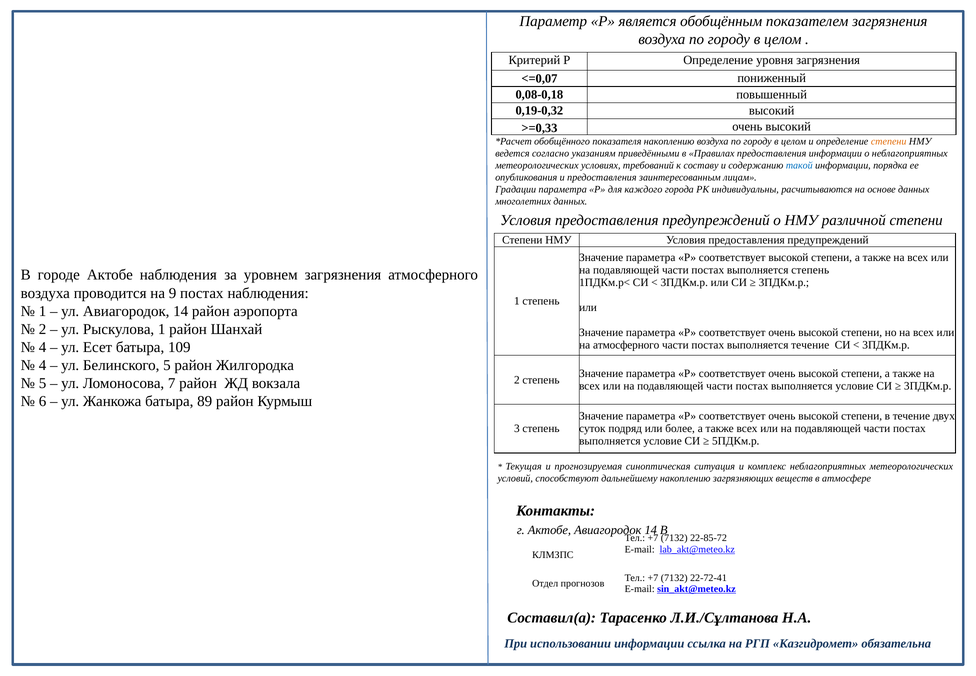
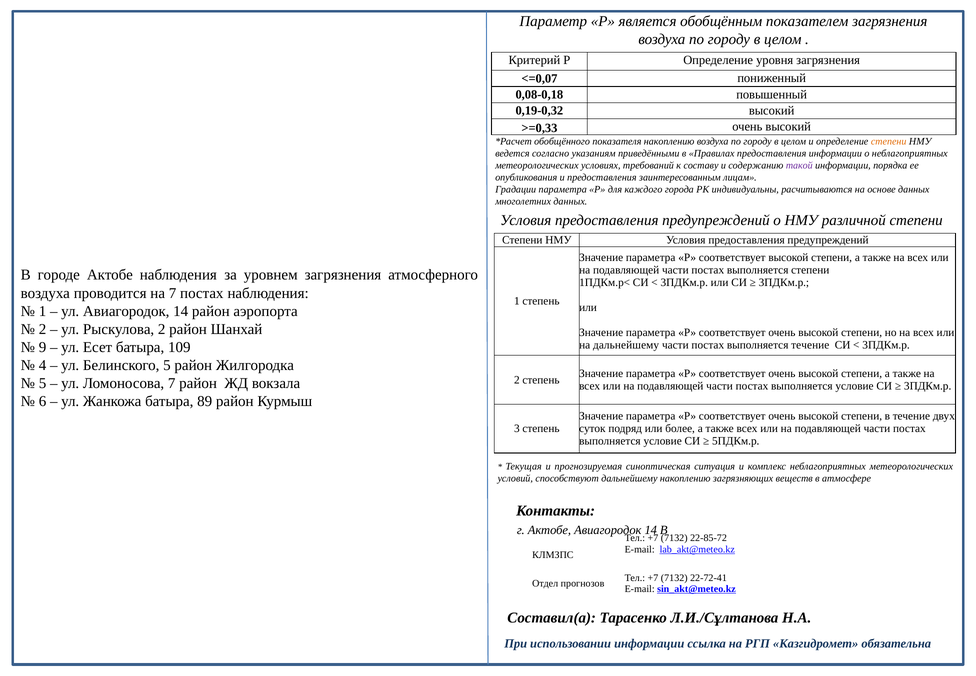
такой colour: blue -> purple
выполняется степень: степень -> степени
на 9: 9 -> 7
Рыскулова 1: 1 -> 2
на атмосферного: атмосферного -> дальнейшему
4 at (43, 347): 4 -> 9
